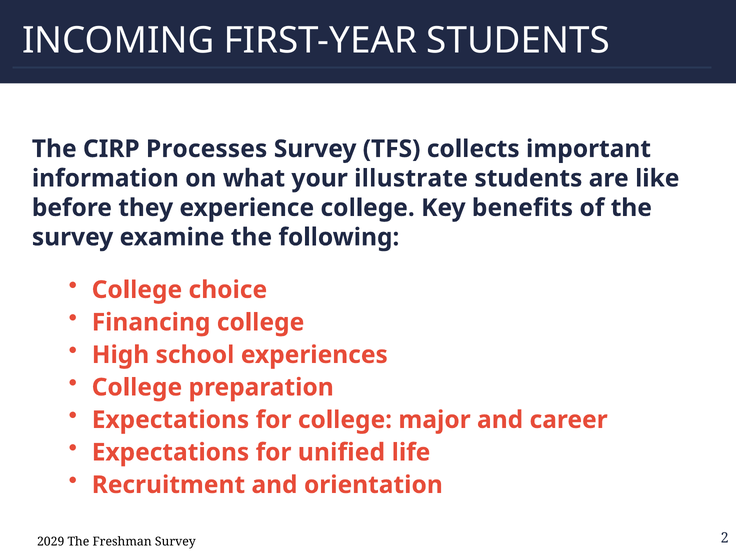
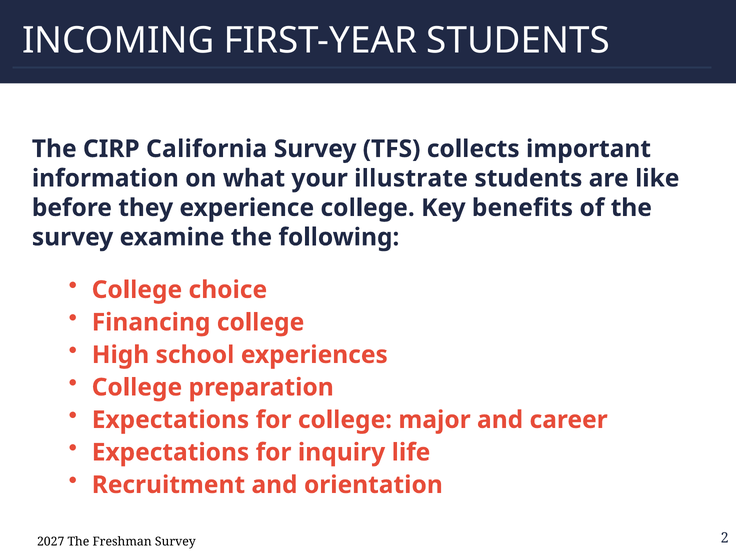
Processes: Processes -> California
unified: unified -> inquiry
2029: 2029 -> 2027
